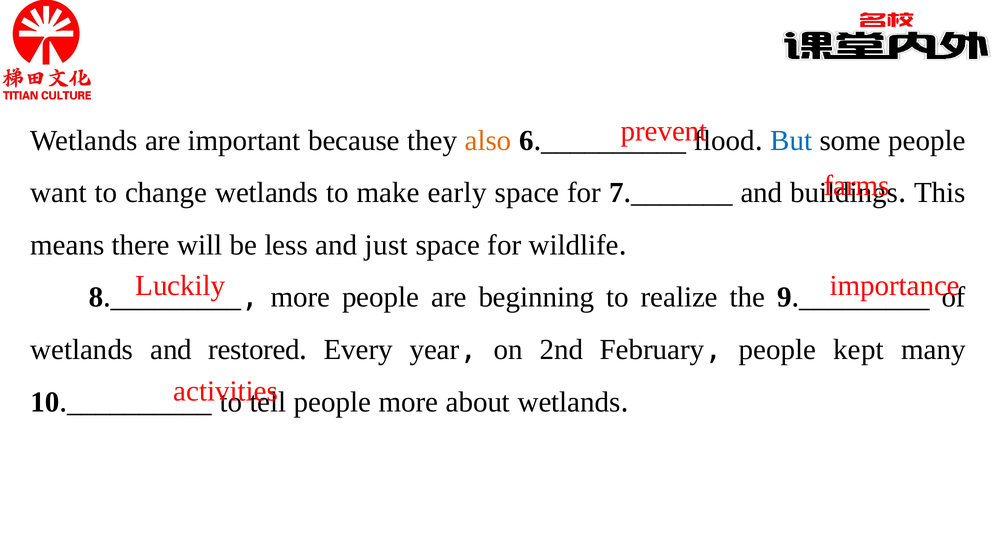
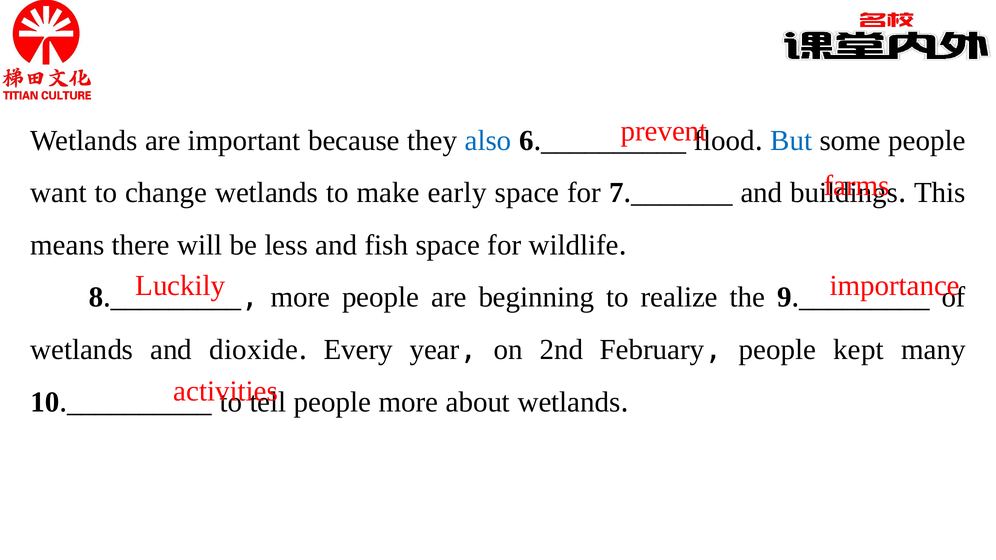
also colour: orange -> blue
just: just -> fish
restored: restored -> dioxide
